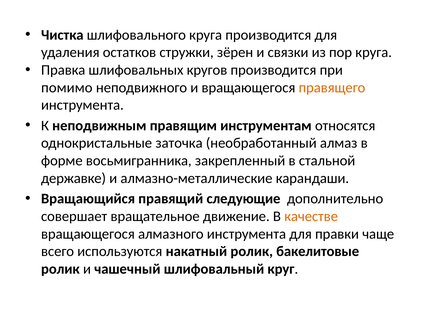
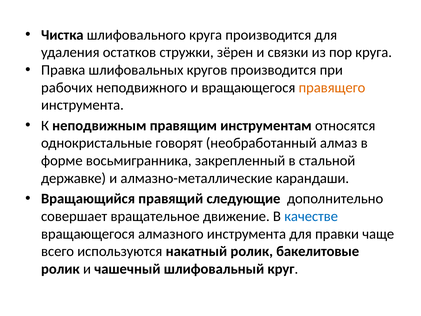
помимо: помимо -> рабочих
заточка: заточка -> говорят
качестве colour: orange -> blue
